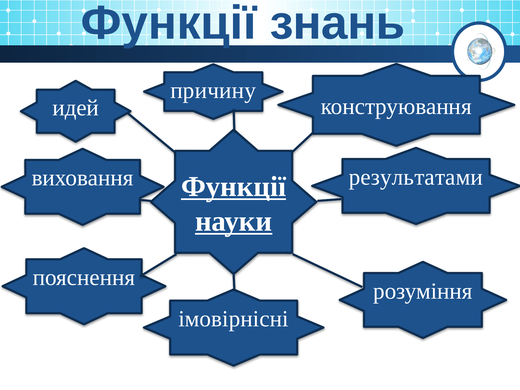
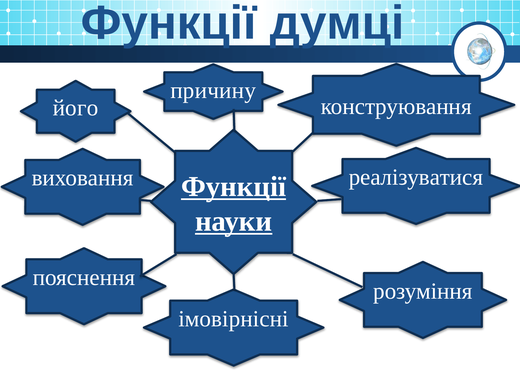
знань: знань -> думці
идей: идей -> його
результатами: результатами -> реалізуватися
